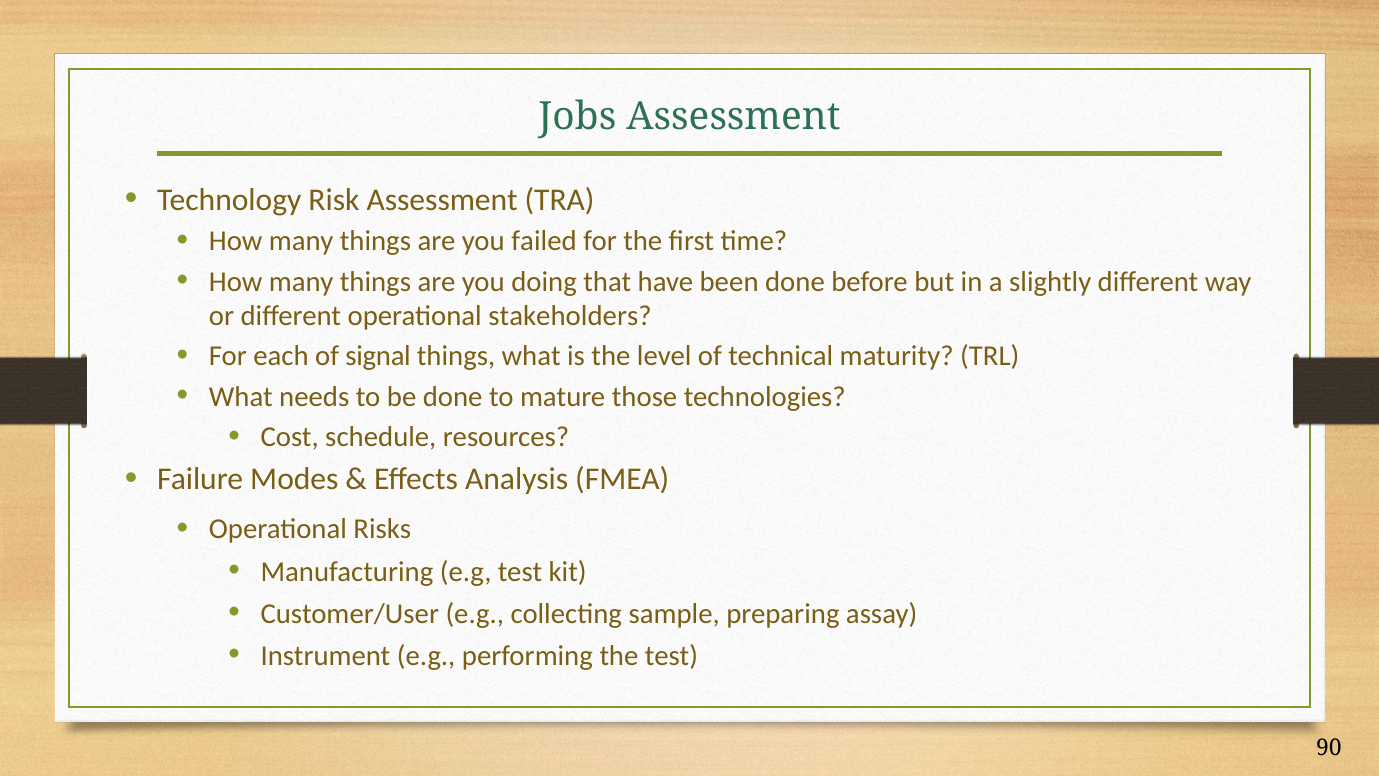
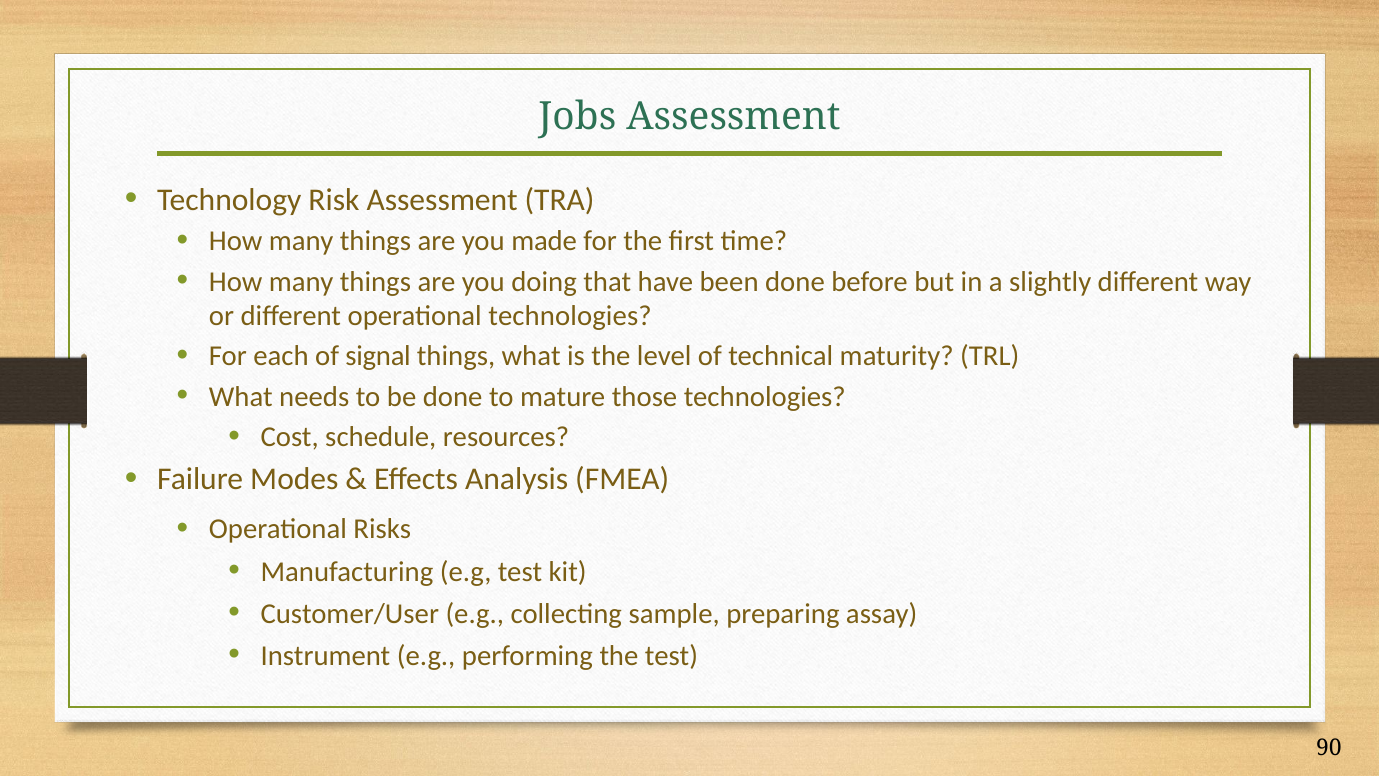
failed: failed -> made
operational stakeholders: stakeholders -> technologies
